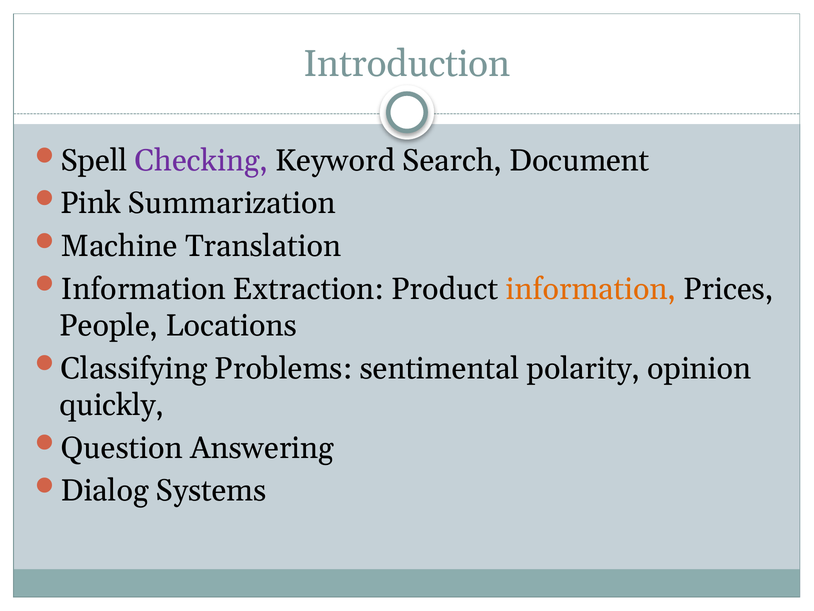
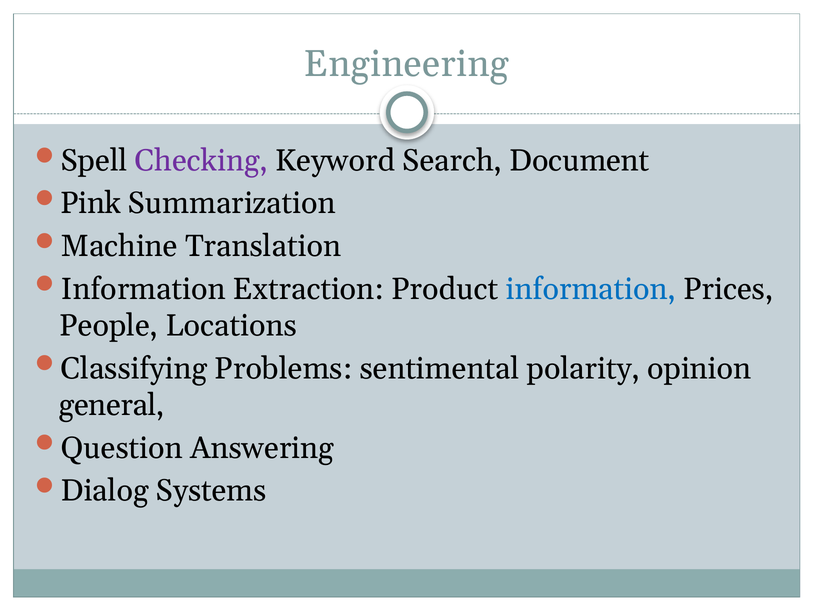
Introduction: Introduction -> Engineering
information at (591, 289) colour: orange -> blue
quickly: quickly -> general
